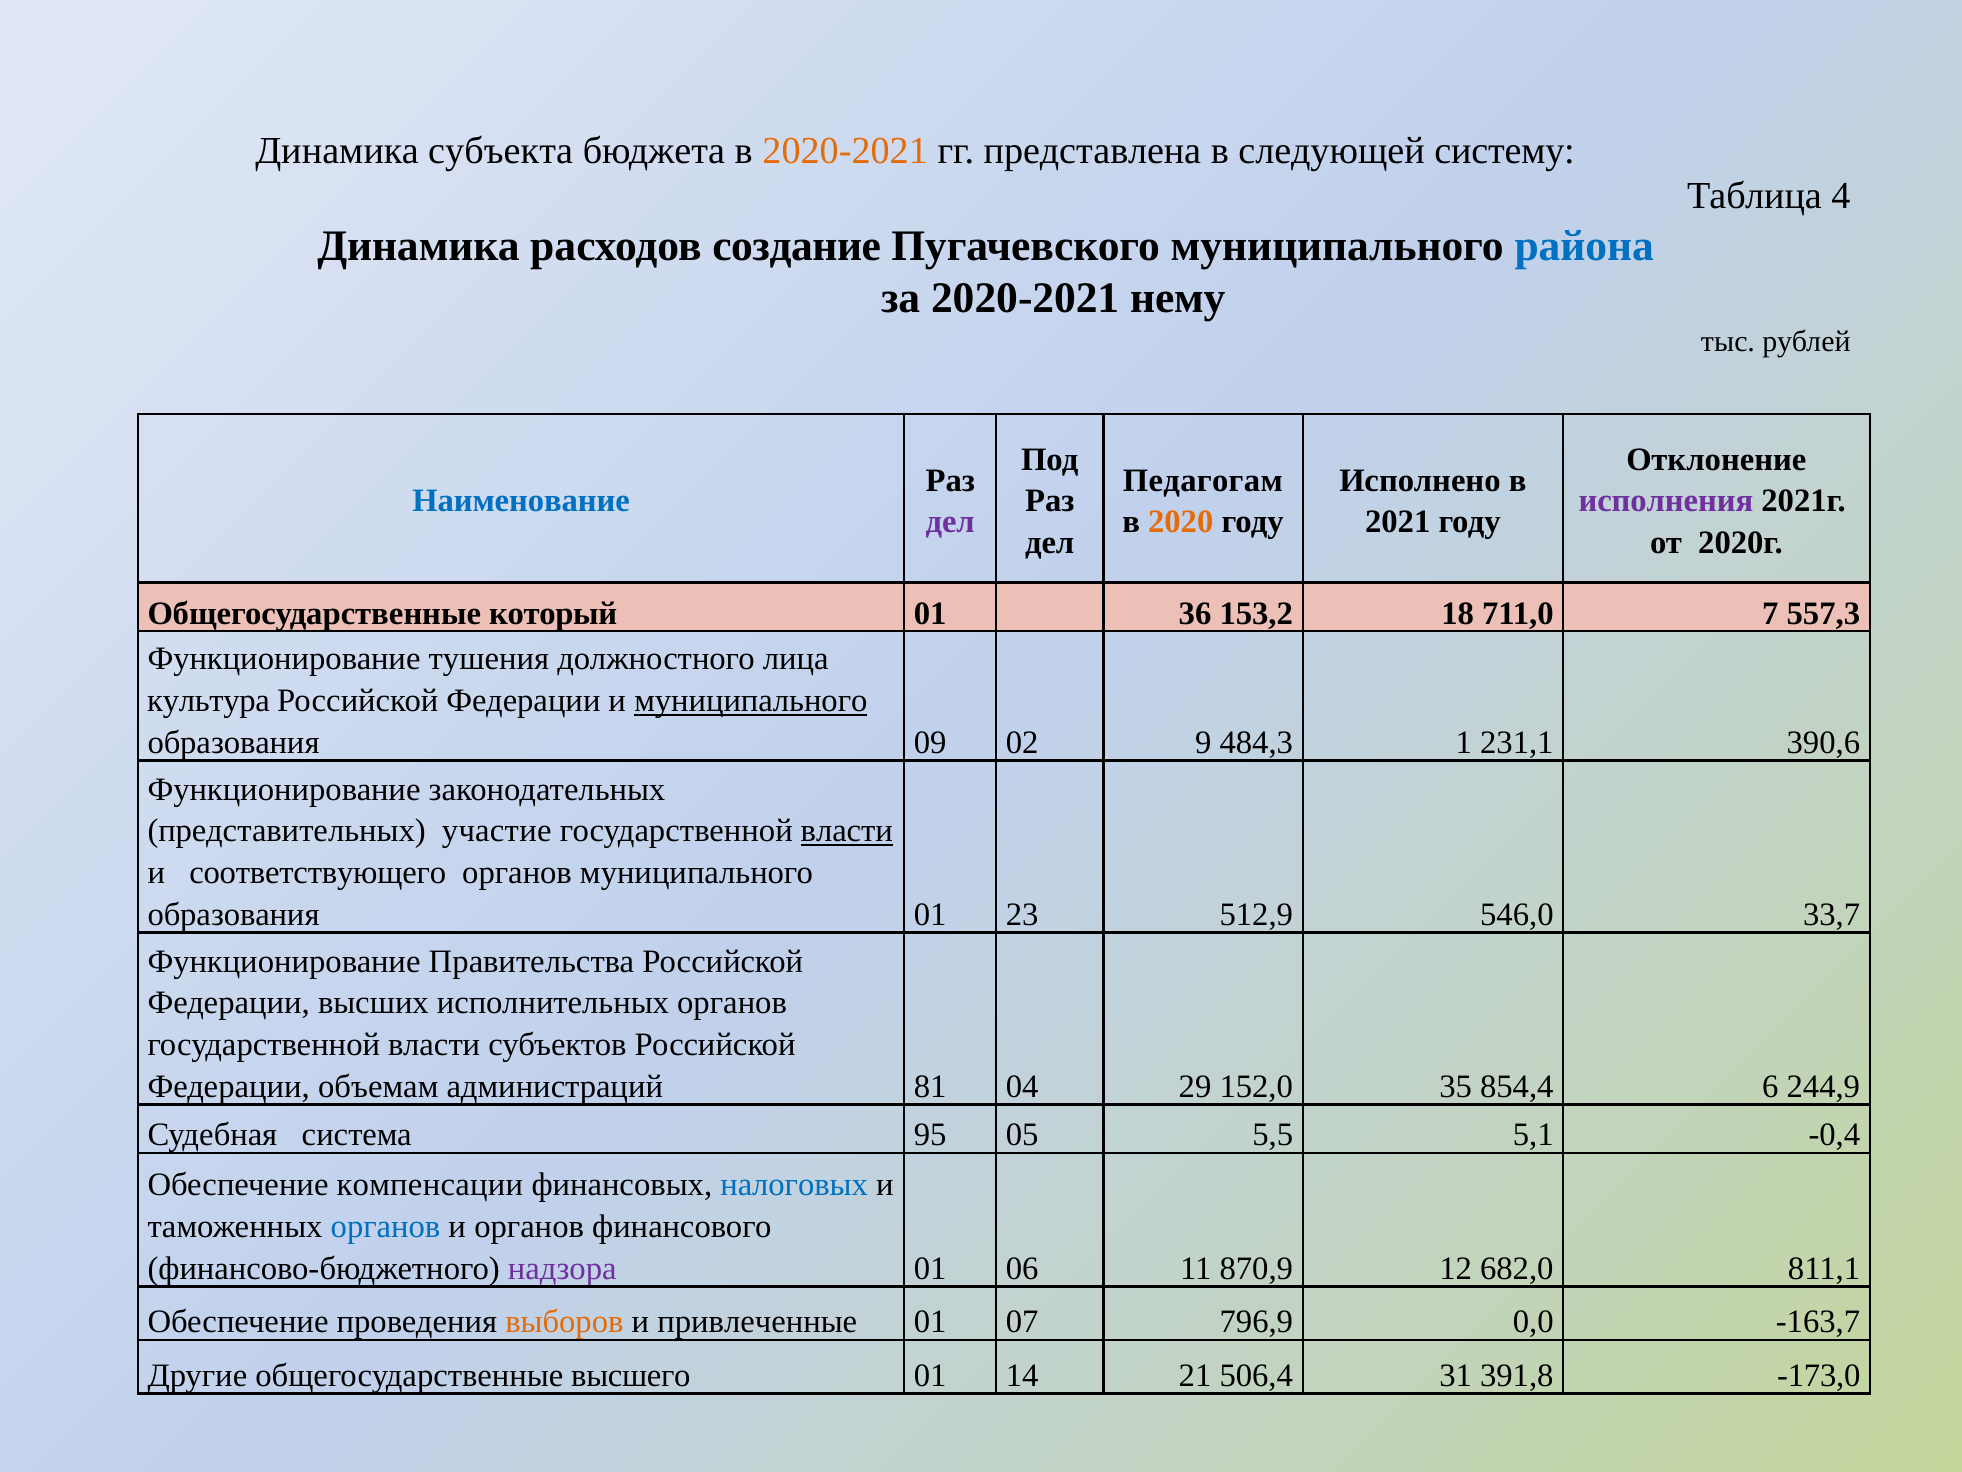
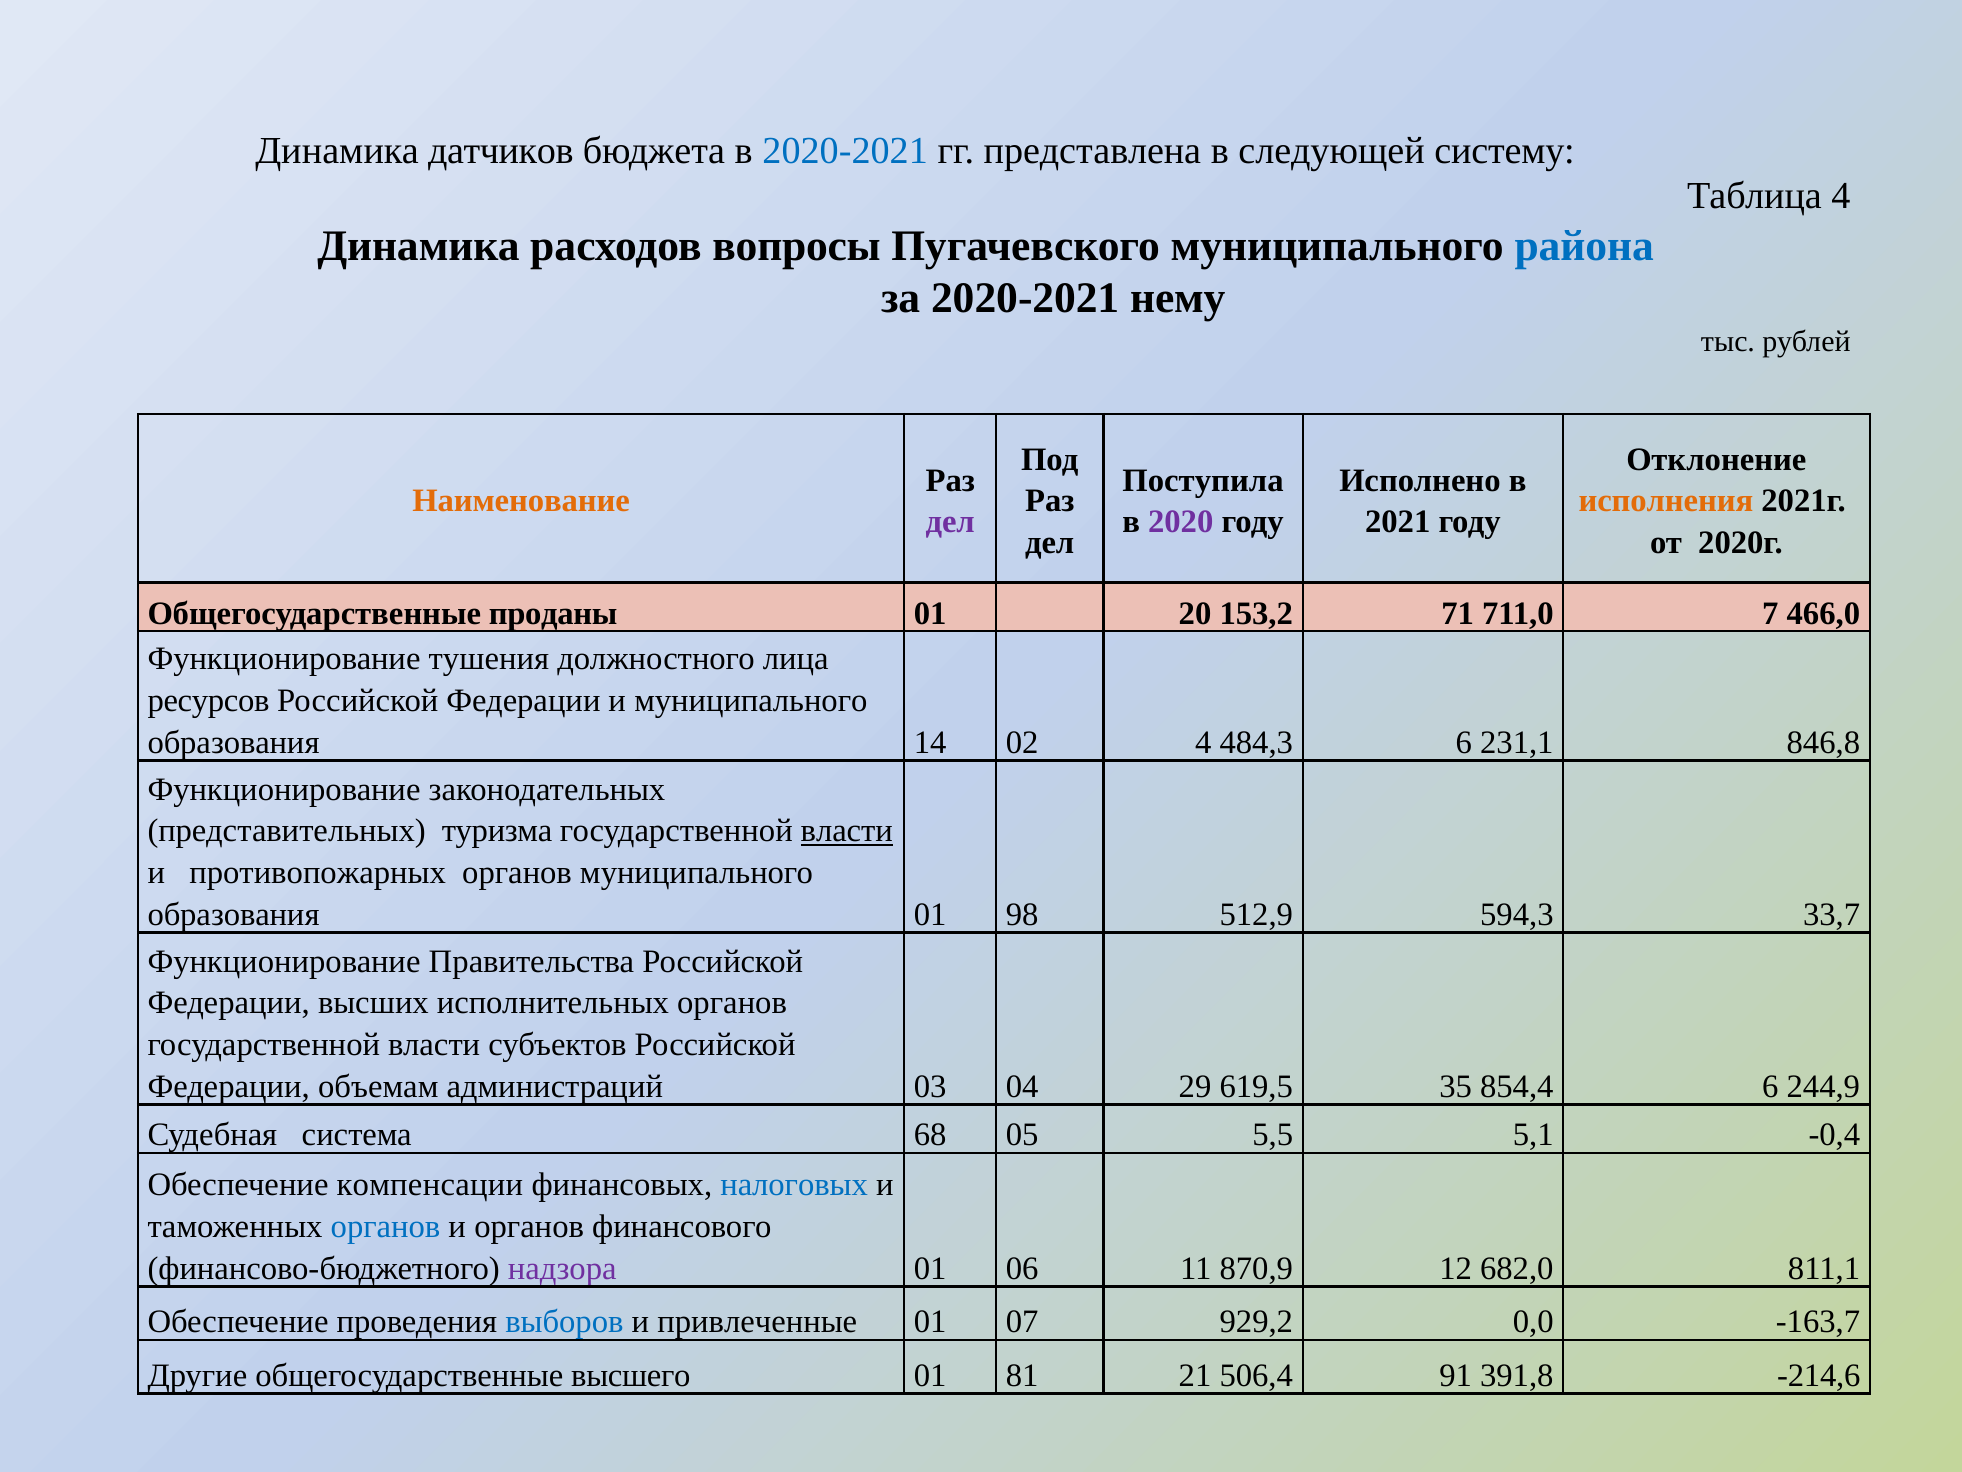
субъекта: субъекта -> датчиков
2020-2021 at (845, 150) colour: orange -> blue
создание: создание -> вопросы
Педагогам: Педагогам -> Поступила
Наименование colour: blue -> orange
исполнения colour: purple -> orange
2020 colour: orange -> purple
который: который -> проданы
36: 36 -> 20
18: 18 -> 71
557,3: 557,3 -> 466,0
культура: культура -> ресурсов
муниципального at (751, 700) underline: present -> none
09: 09 -> 14
02 9: 9 -> 4
484,3 1: 1 -> 6
390,6: 390,6 -> 846,8
участие: участие -> туризма
соответствующего: соответствующего -> противопожарных
23: 23 -> 98
546,0: 546,0 -> 594,3
81: 81 -> 03
152,0: 152,0 -> 619,5
95: 95 -> 68
выборов colour: orange -> blue
796,9: 796,9 -> 929,2
14: 14 -> 81
31: 31 -> 91
-173,0: -173,0 -> -214,6
